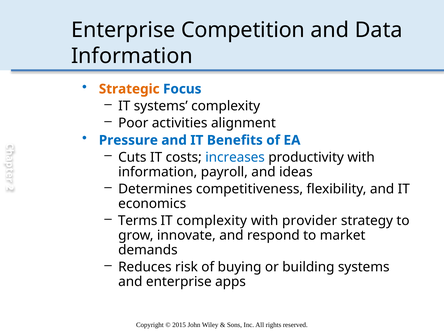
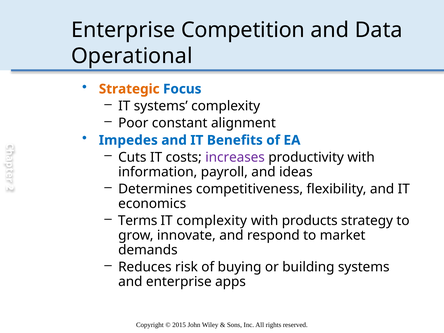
Information at (132, 56): Information -> Operational
activities: activities -> constant
Pressure: Pressure -> Impedes
increases colour: blue -> purple
provider: provider -> products
